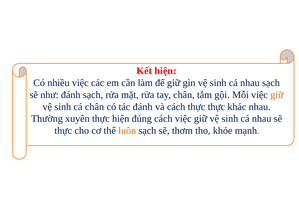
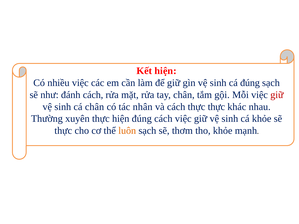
nhau at (250, 83): nhau -> đúng
đánh sạch: sạch -> cách
giữ at (277, 95) colour: orange -> red
tác đánh: đánh -> nhân
nhau at (262, 119): nhau -> khỏe
